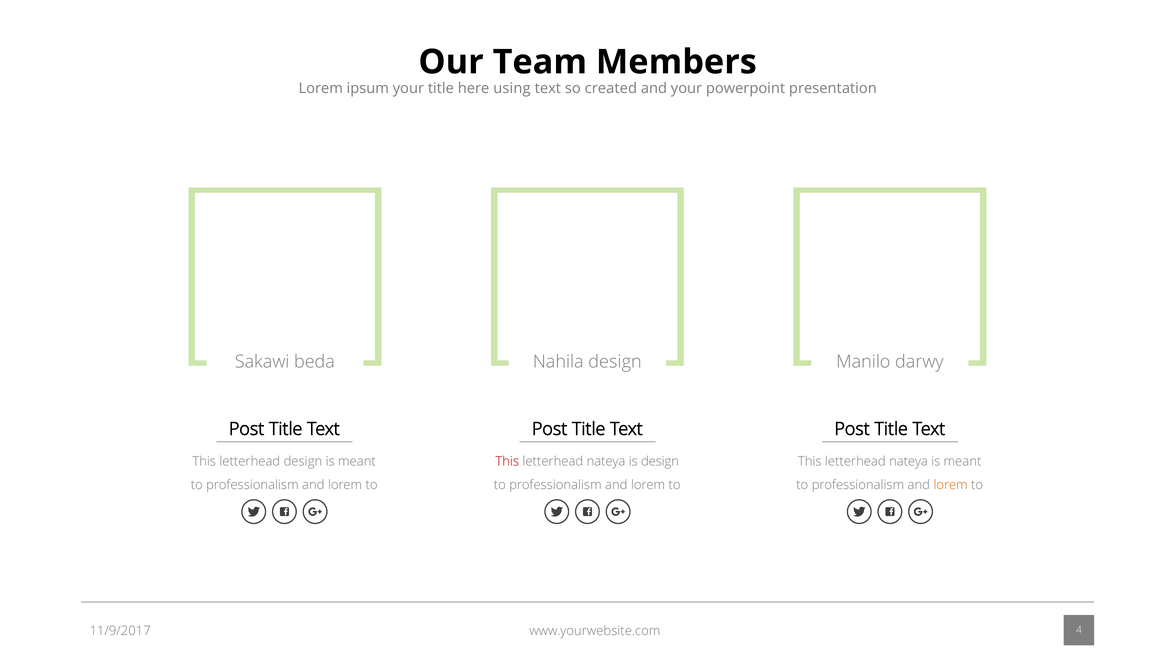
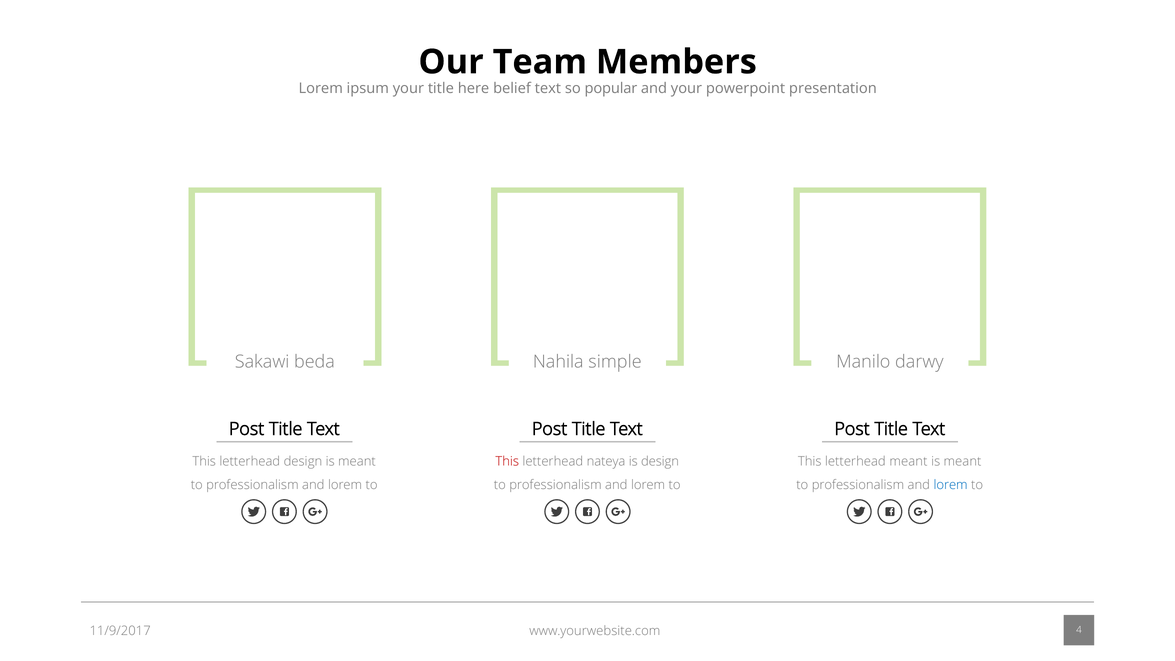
using: using -> belief
created: created -> popular
Nahila design: design -> simple
nateya at (909, 461): nateya -> meant
lorem at (951, 485) colour: orange -> blue
